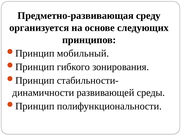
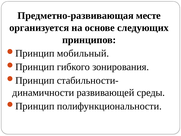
среду: среду -> месте
